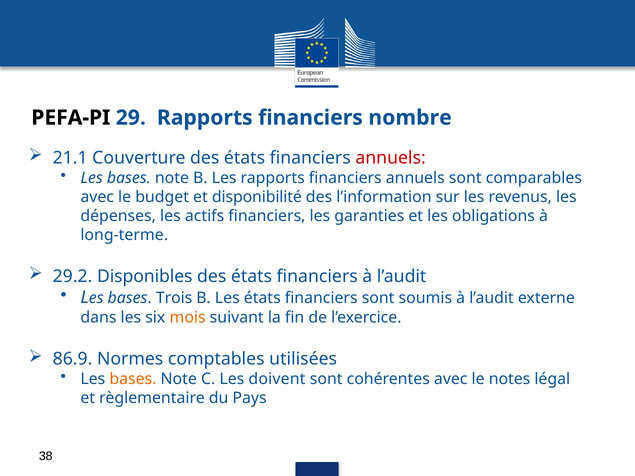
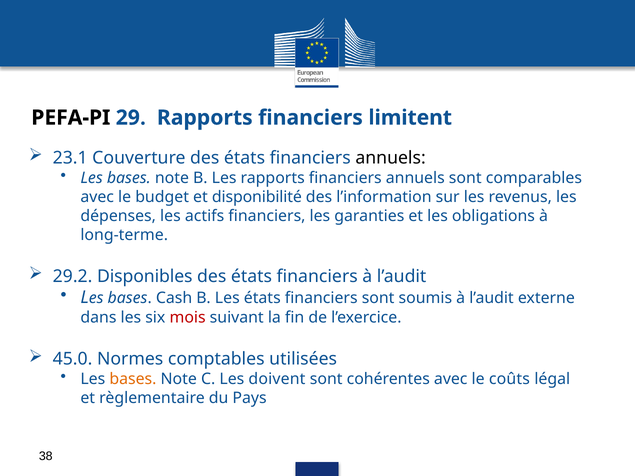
nombre: nombre -> limitent
21.1: 21.1 -> 23.1
annuels at (391, 158) colour: red -> black
Trois: Trois -> Cash
mois colour: orange -> red
86.9: 86.9 -> 45.0
notes: notes -> coûts
